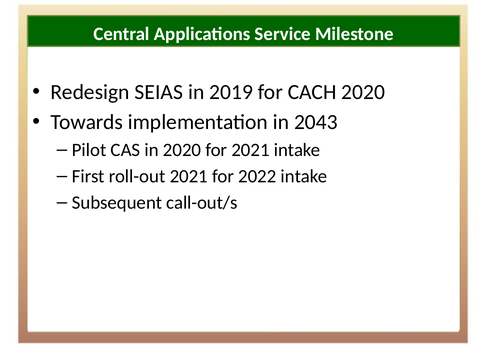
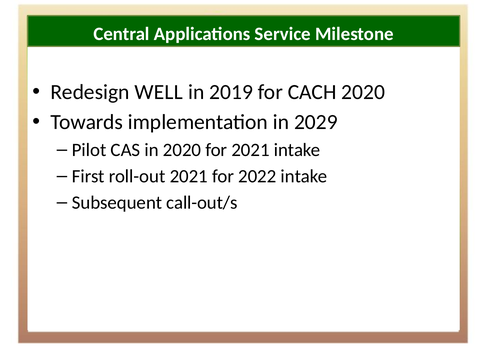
SEIAS: SEIAS -> WELL
2043: 2043 -> 2029
